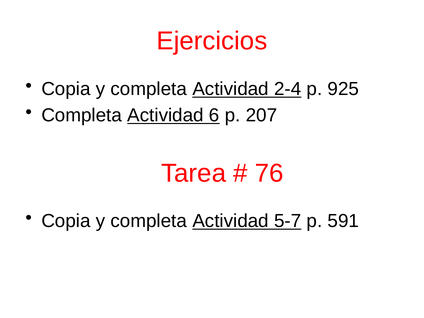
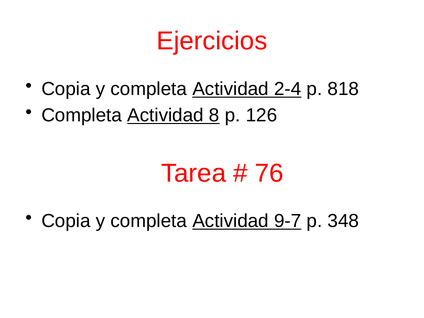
925: 925 -> 818
6: 6 -> 8
207: 207 -> 126
5-7: 5-7 -> 9-7
591: 591 -> 348
